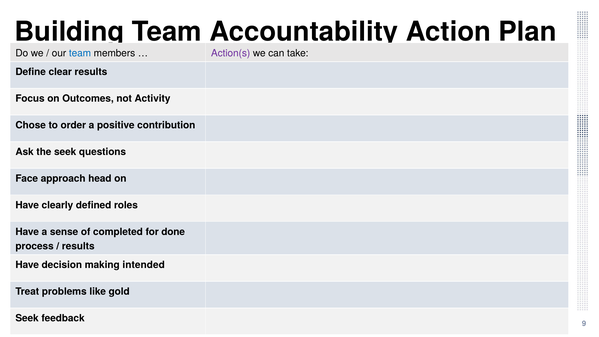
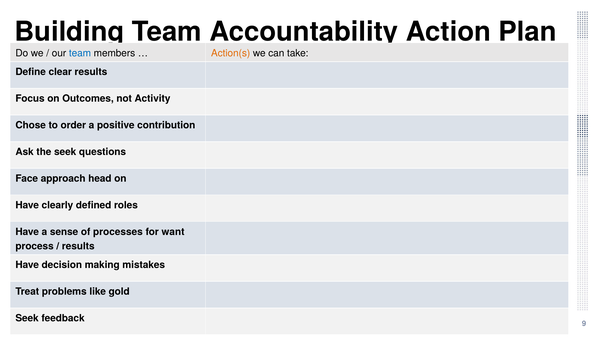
Action(s colour: purple -> orange
completed: completed -> processes
done: done -> want
intended: intended -> mistakes
